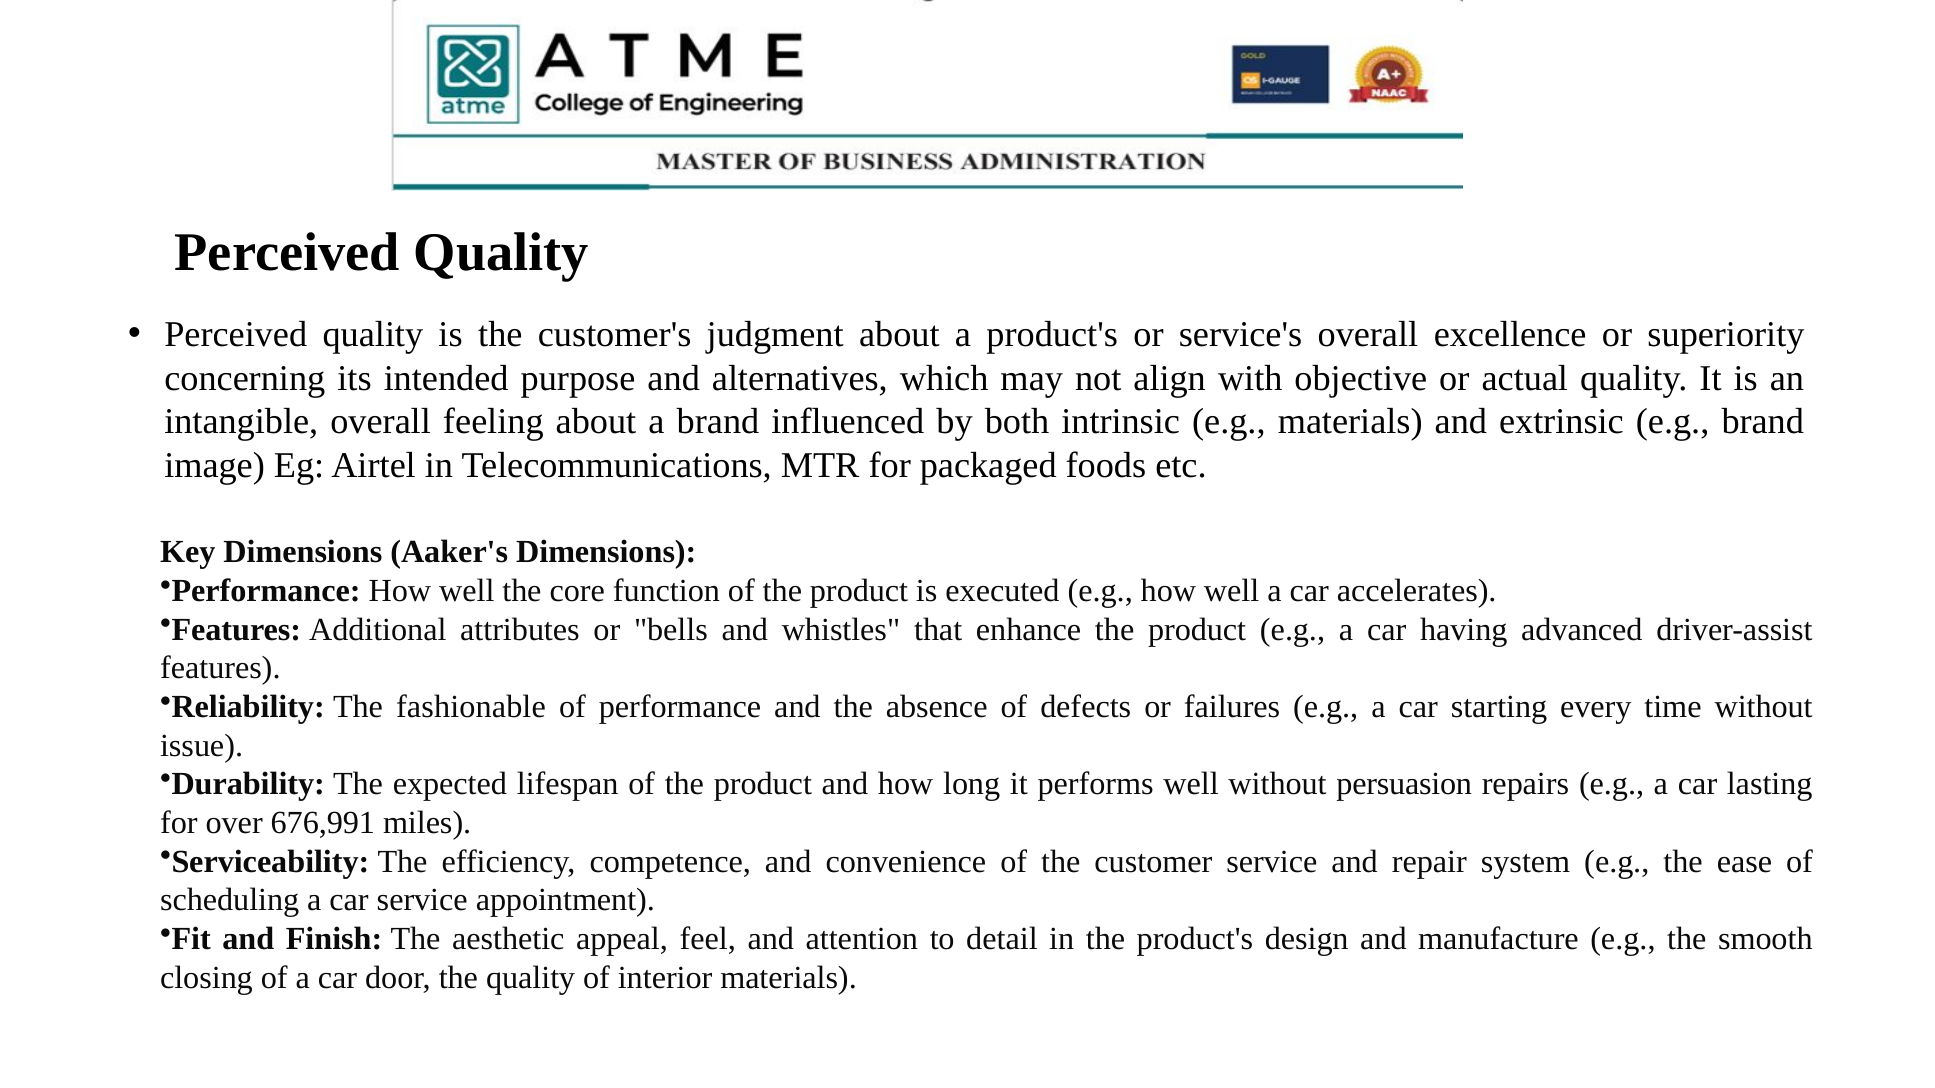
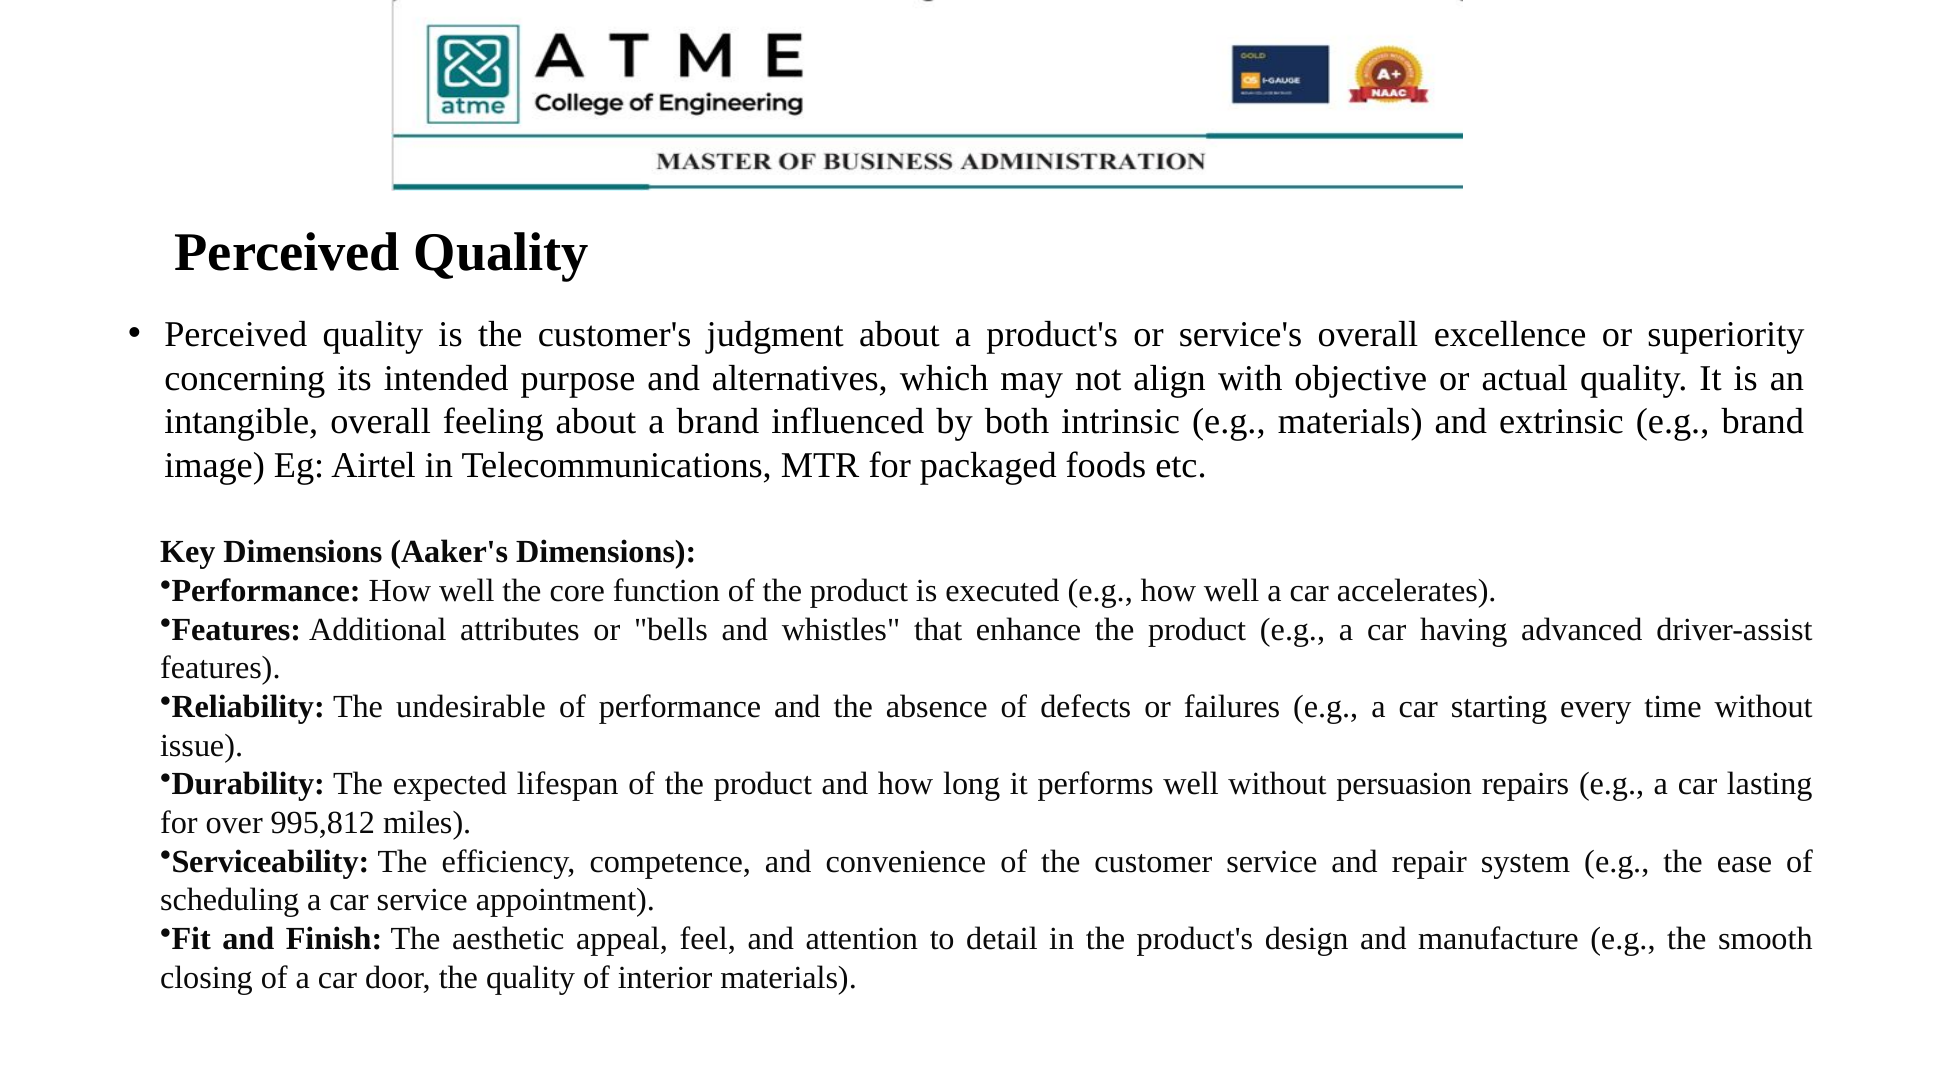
fashionable: fashionable -> undesirable
676,991: 676,991 -> 995,812
